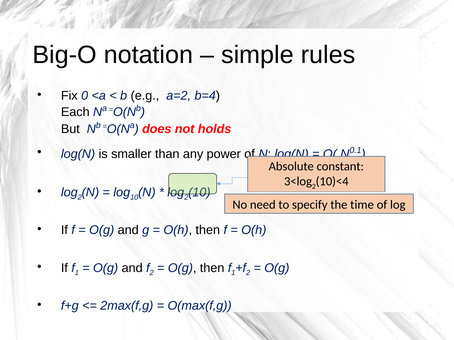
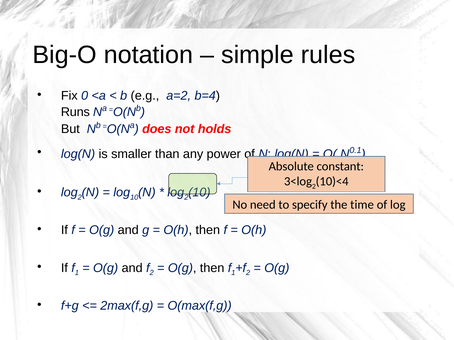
Each: Each -> Runs
